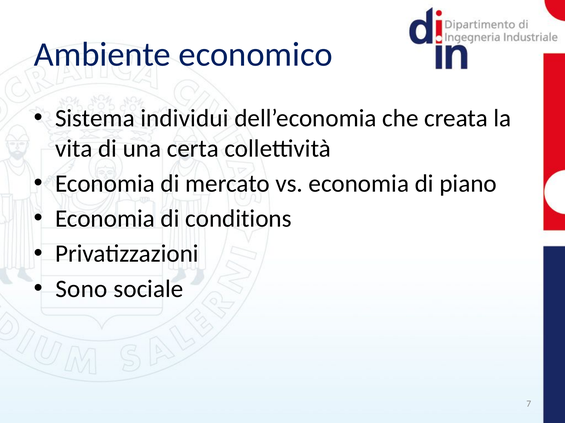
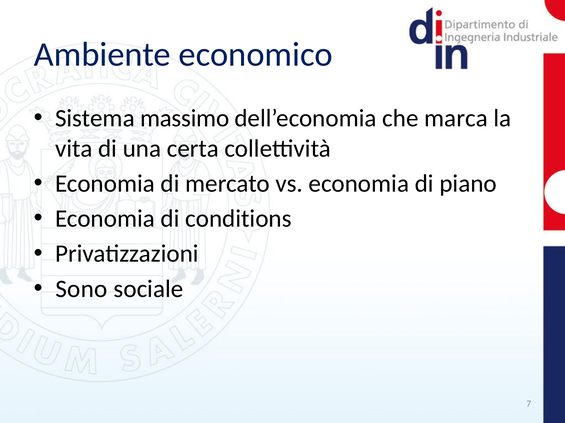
individui: individui -> massimo
creata: creata -> marca
